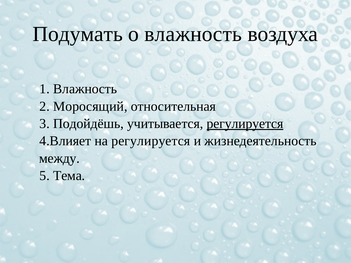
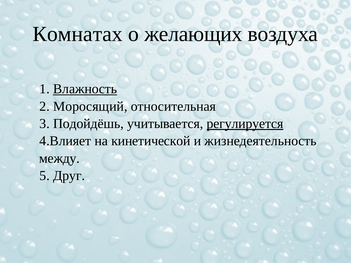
Подумать: Подумать -> Комнатах
о влажность: влажность -> желающих
Влажность at (85, 89) underline: none -> present
на регулируется: регулируется -> кинетической
Тема: Тема -> Друг
